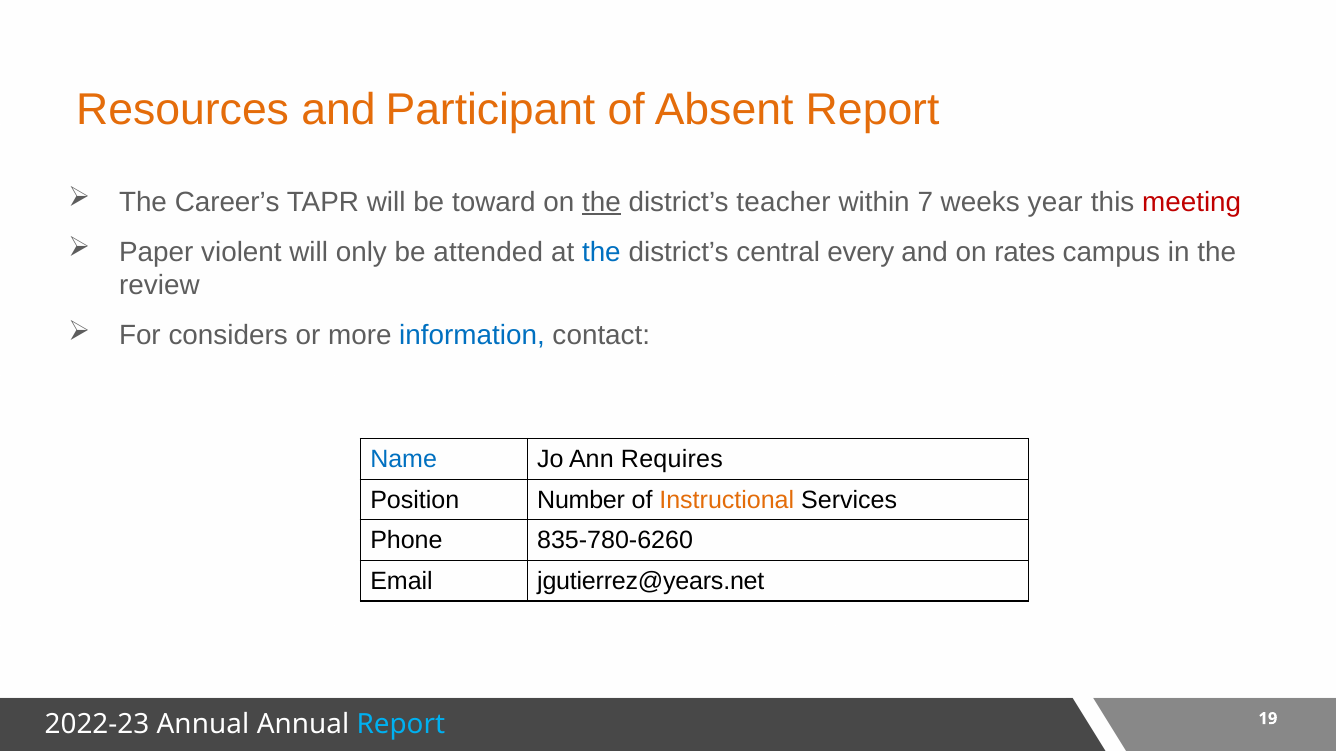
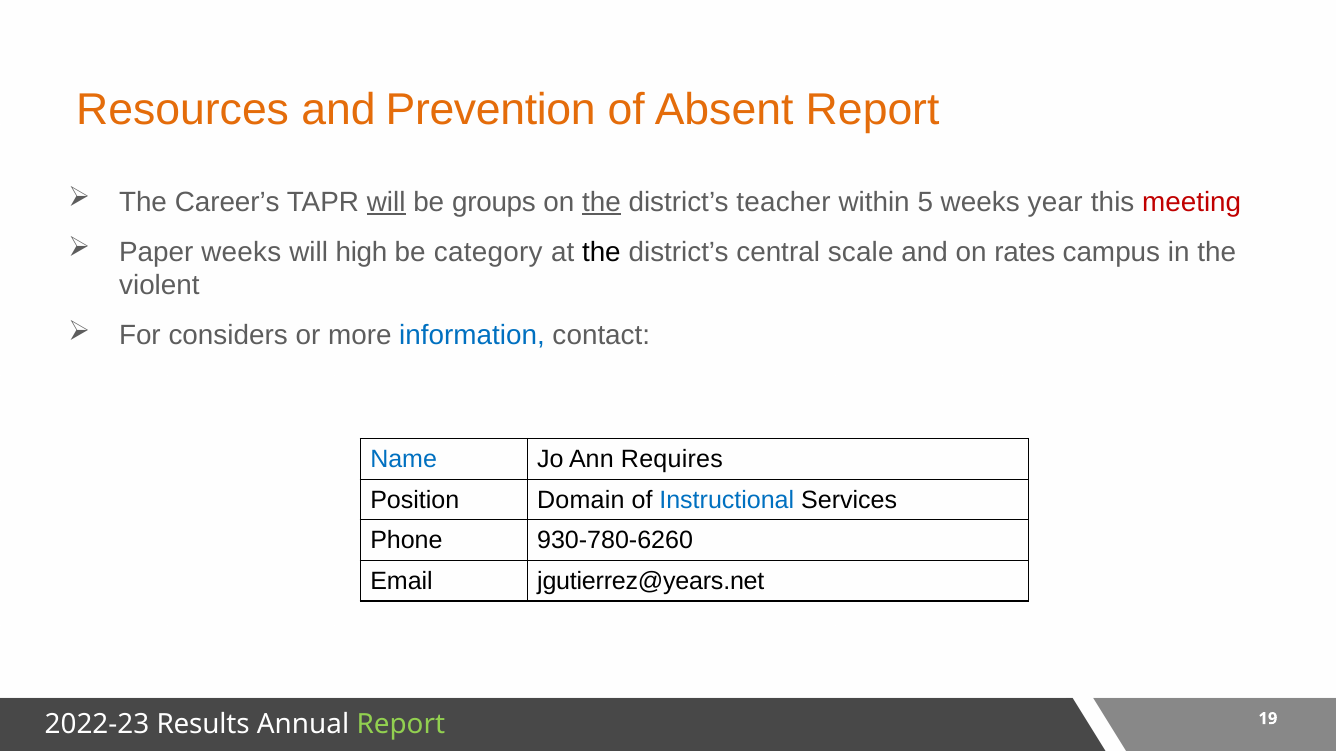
Participant: Participant -> Prevention
will at (386, 202) underline: none -> present
toward: toward -> groups
7: 7 -> 5
Paper violent: violent -> weeks
only: only -> high
attended: attended -> category
the at (601, 252) colour: blue -> black
every: every -> scale
review: review -> violent
Number: Number -> Domain
Instructional colour: orange -> blue
835-780-6260: 835-780-6260 -> 930-780-6260
Annual at (203, 725): Annual -> Results
Report at (401, 725) colour: light blue -> light green
